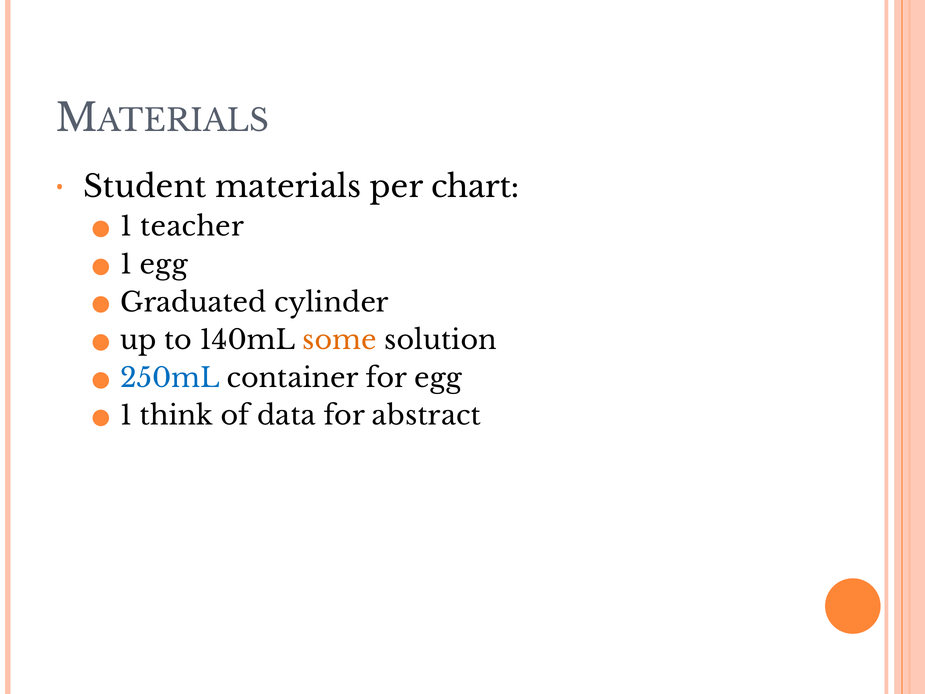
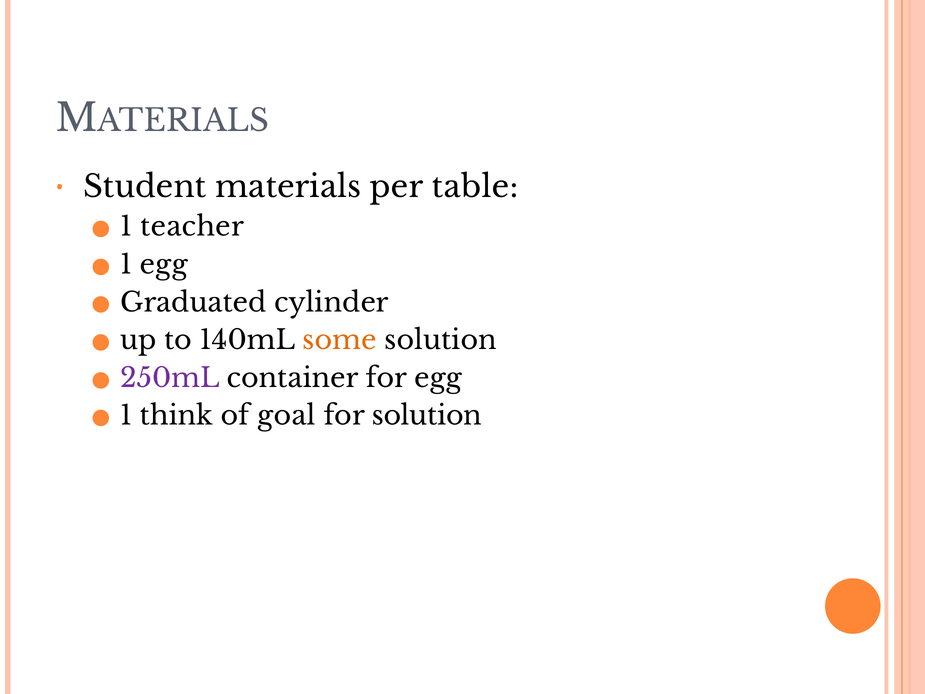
chart: chart -> table
250mL colour: blue -> purple
data: data -> goal
for abstract: abstract -> solution
